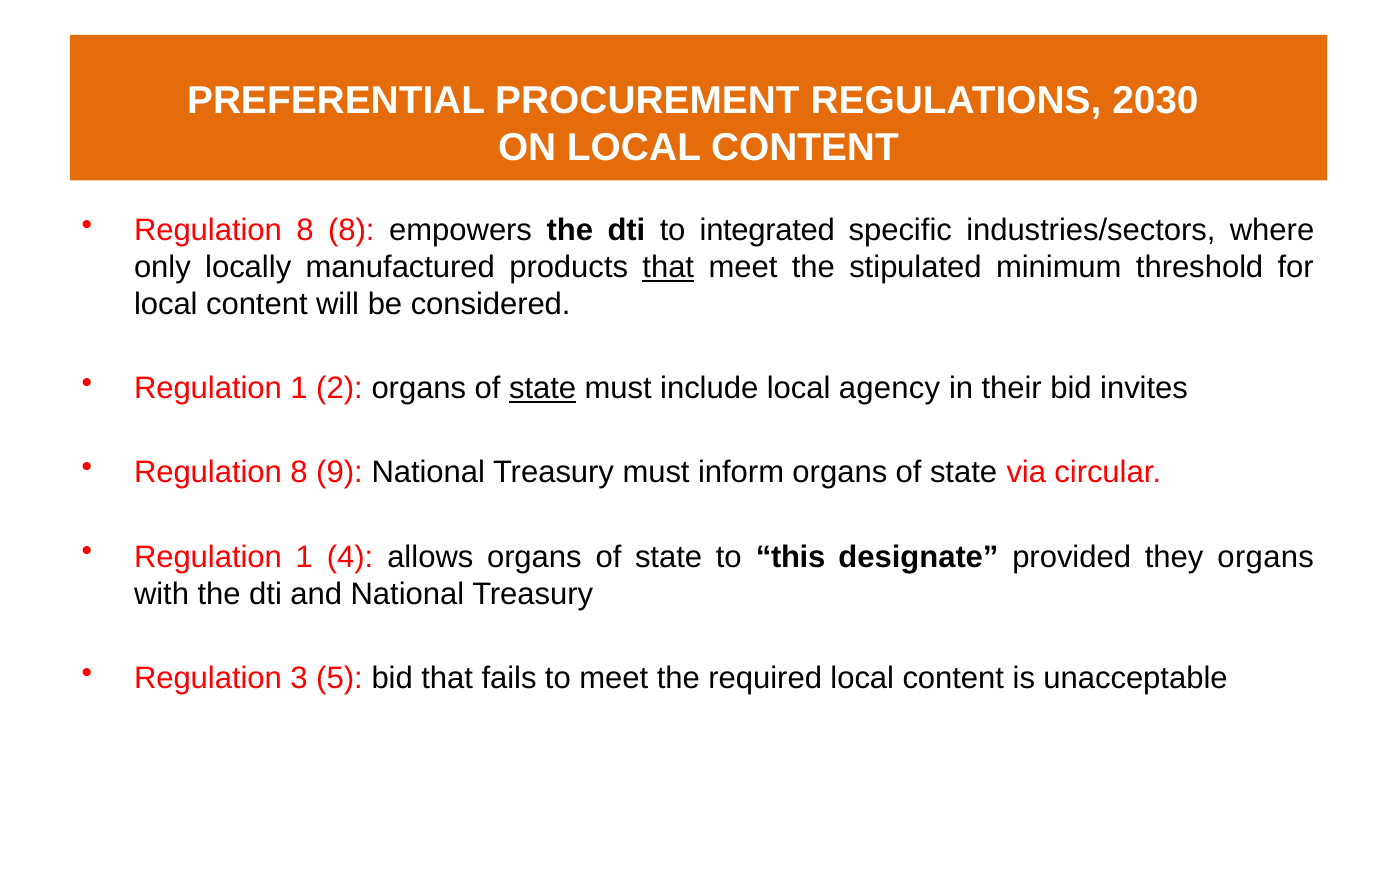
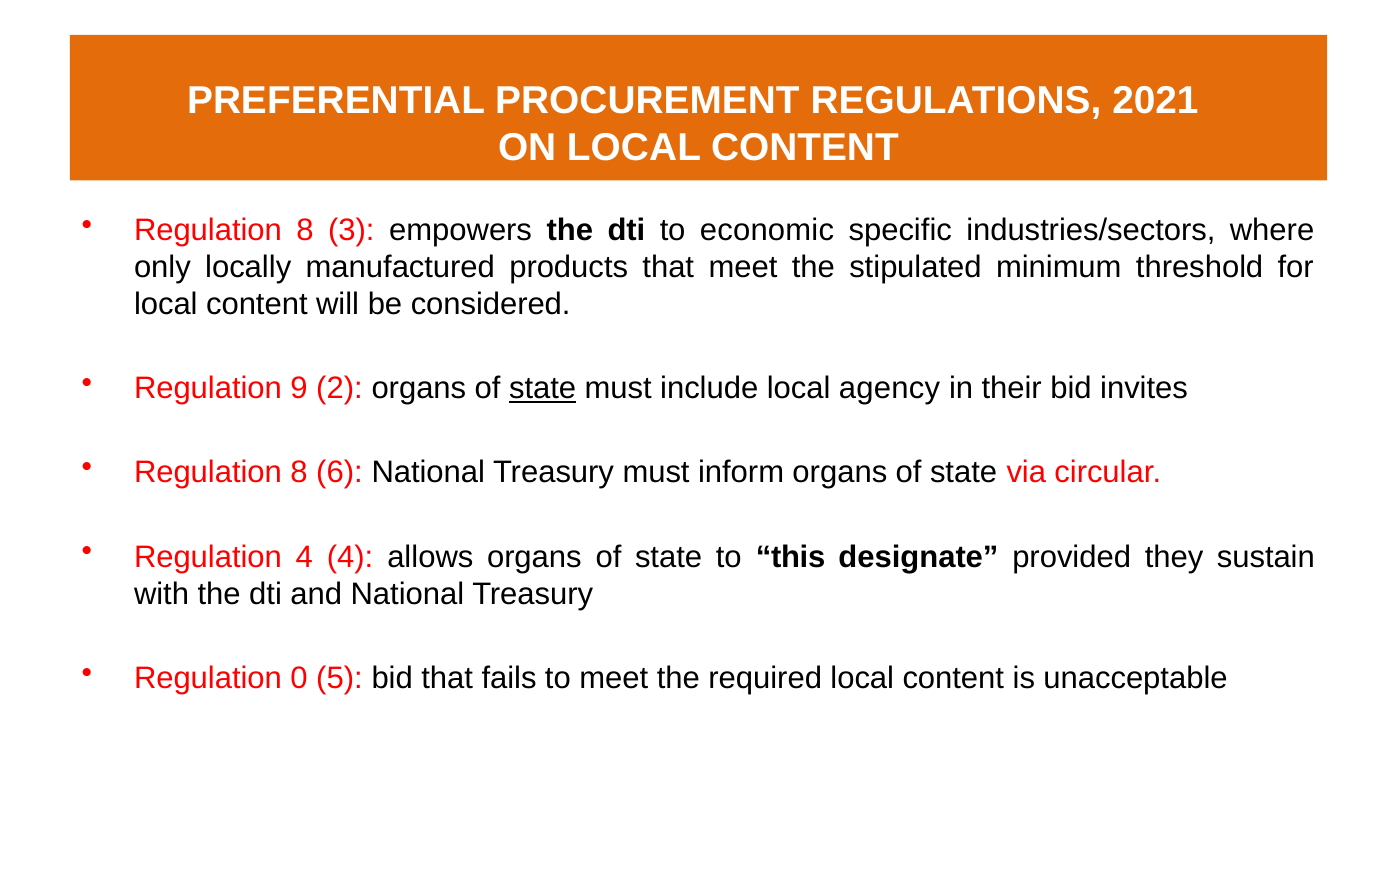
2030: 2030 -> 2021
8 8: 8 -> 3
integrated: integrated -> economic
that at (668, 268) underline: present -> none
1 at (299, 389): 1 -> 9
9: 9 -> 6
1 at (304, 557): 1 -> 4
they organs: organs -> sustain
3: 3 -> 0
